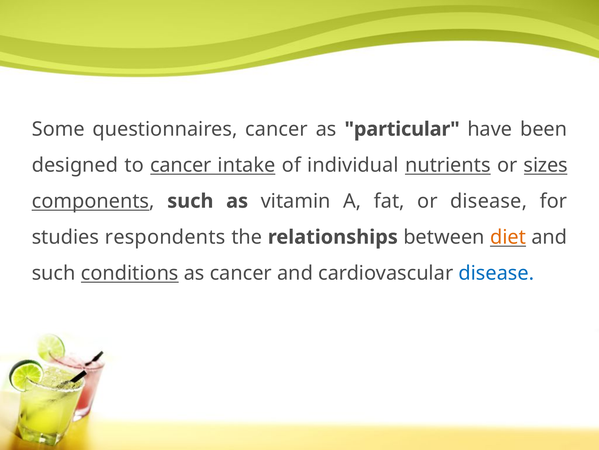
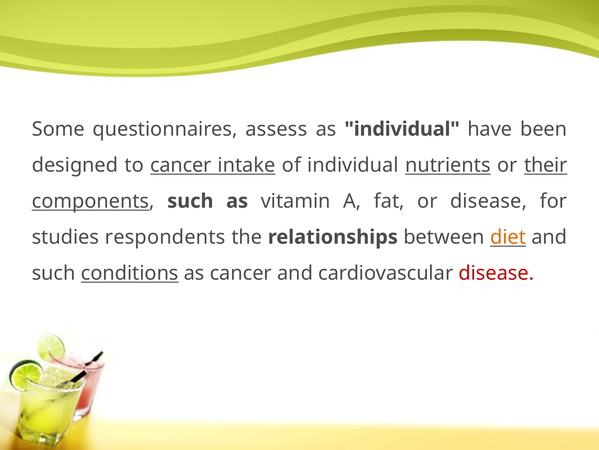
questionnaires cancer: cancer -> assess
as particular: particular -> individual
sizes: sizes -> their
disease at (496, 273) colour: blue -> red
